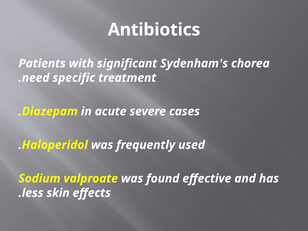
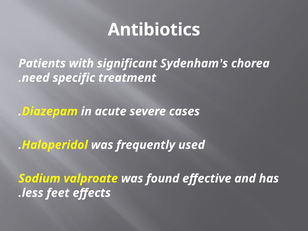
skin: skin -> feet
